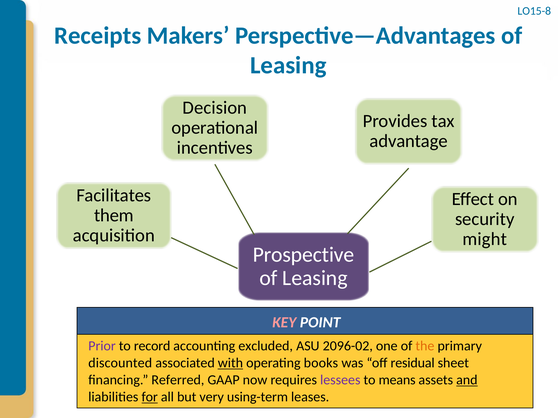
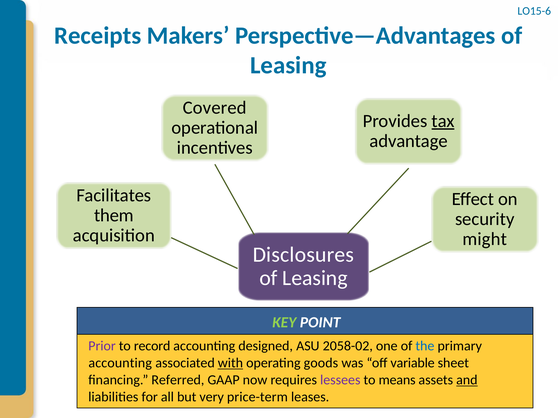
LO15-8: LO15-8 -> LO15-6
Decision: Decision -> Covered
tax underline: none -> present
Prospective: Prospective -> Disclosures
KEY colour: pink -> light green
excluded: excluded -> designed
2096-02: 2096-02 -> 2058-02
the colour: orange -> blue
discounted at (120, 363): discounted -> accounting
books: books -> goods
residual: residual -> variable
for underline: present -> none
using-term: using-term -> price-term
